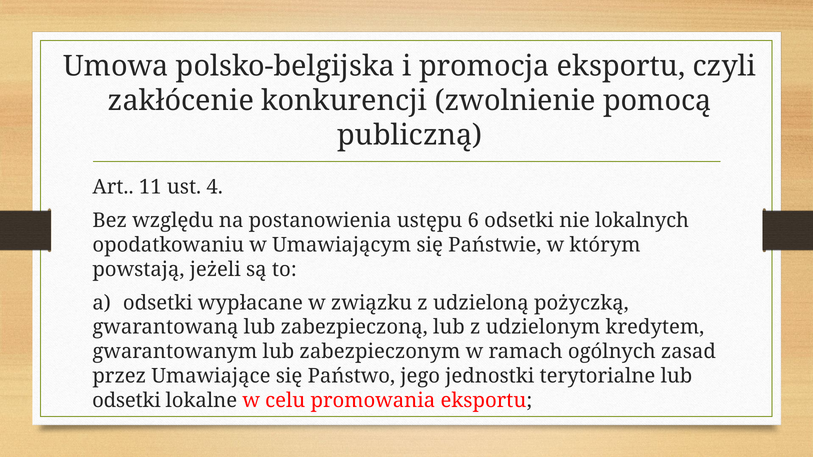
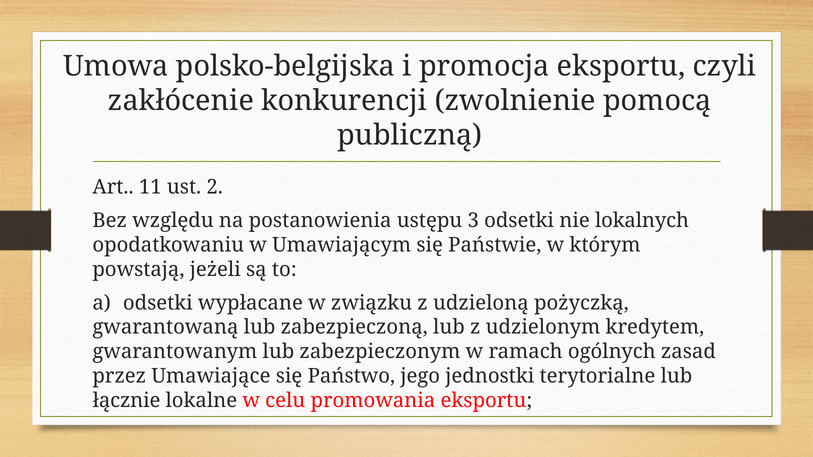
4: 4 -> 2
6: 6 -> 3
odsetki at (126, 401): odsetki -> łącznie
